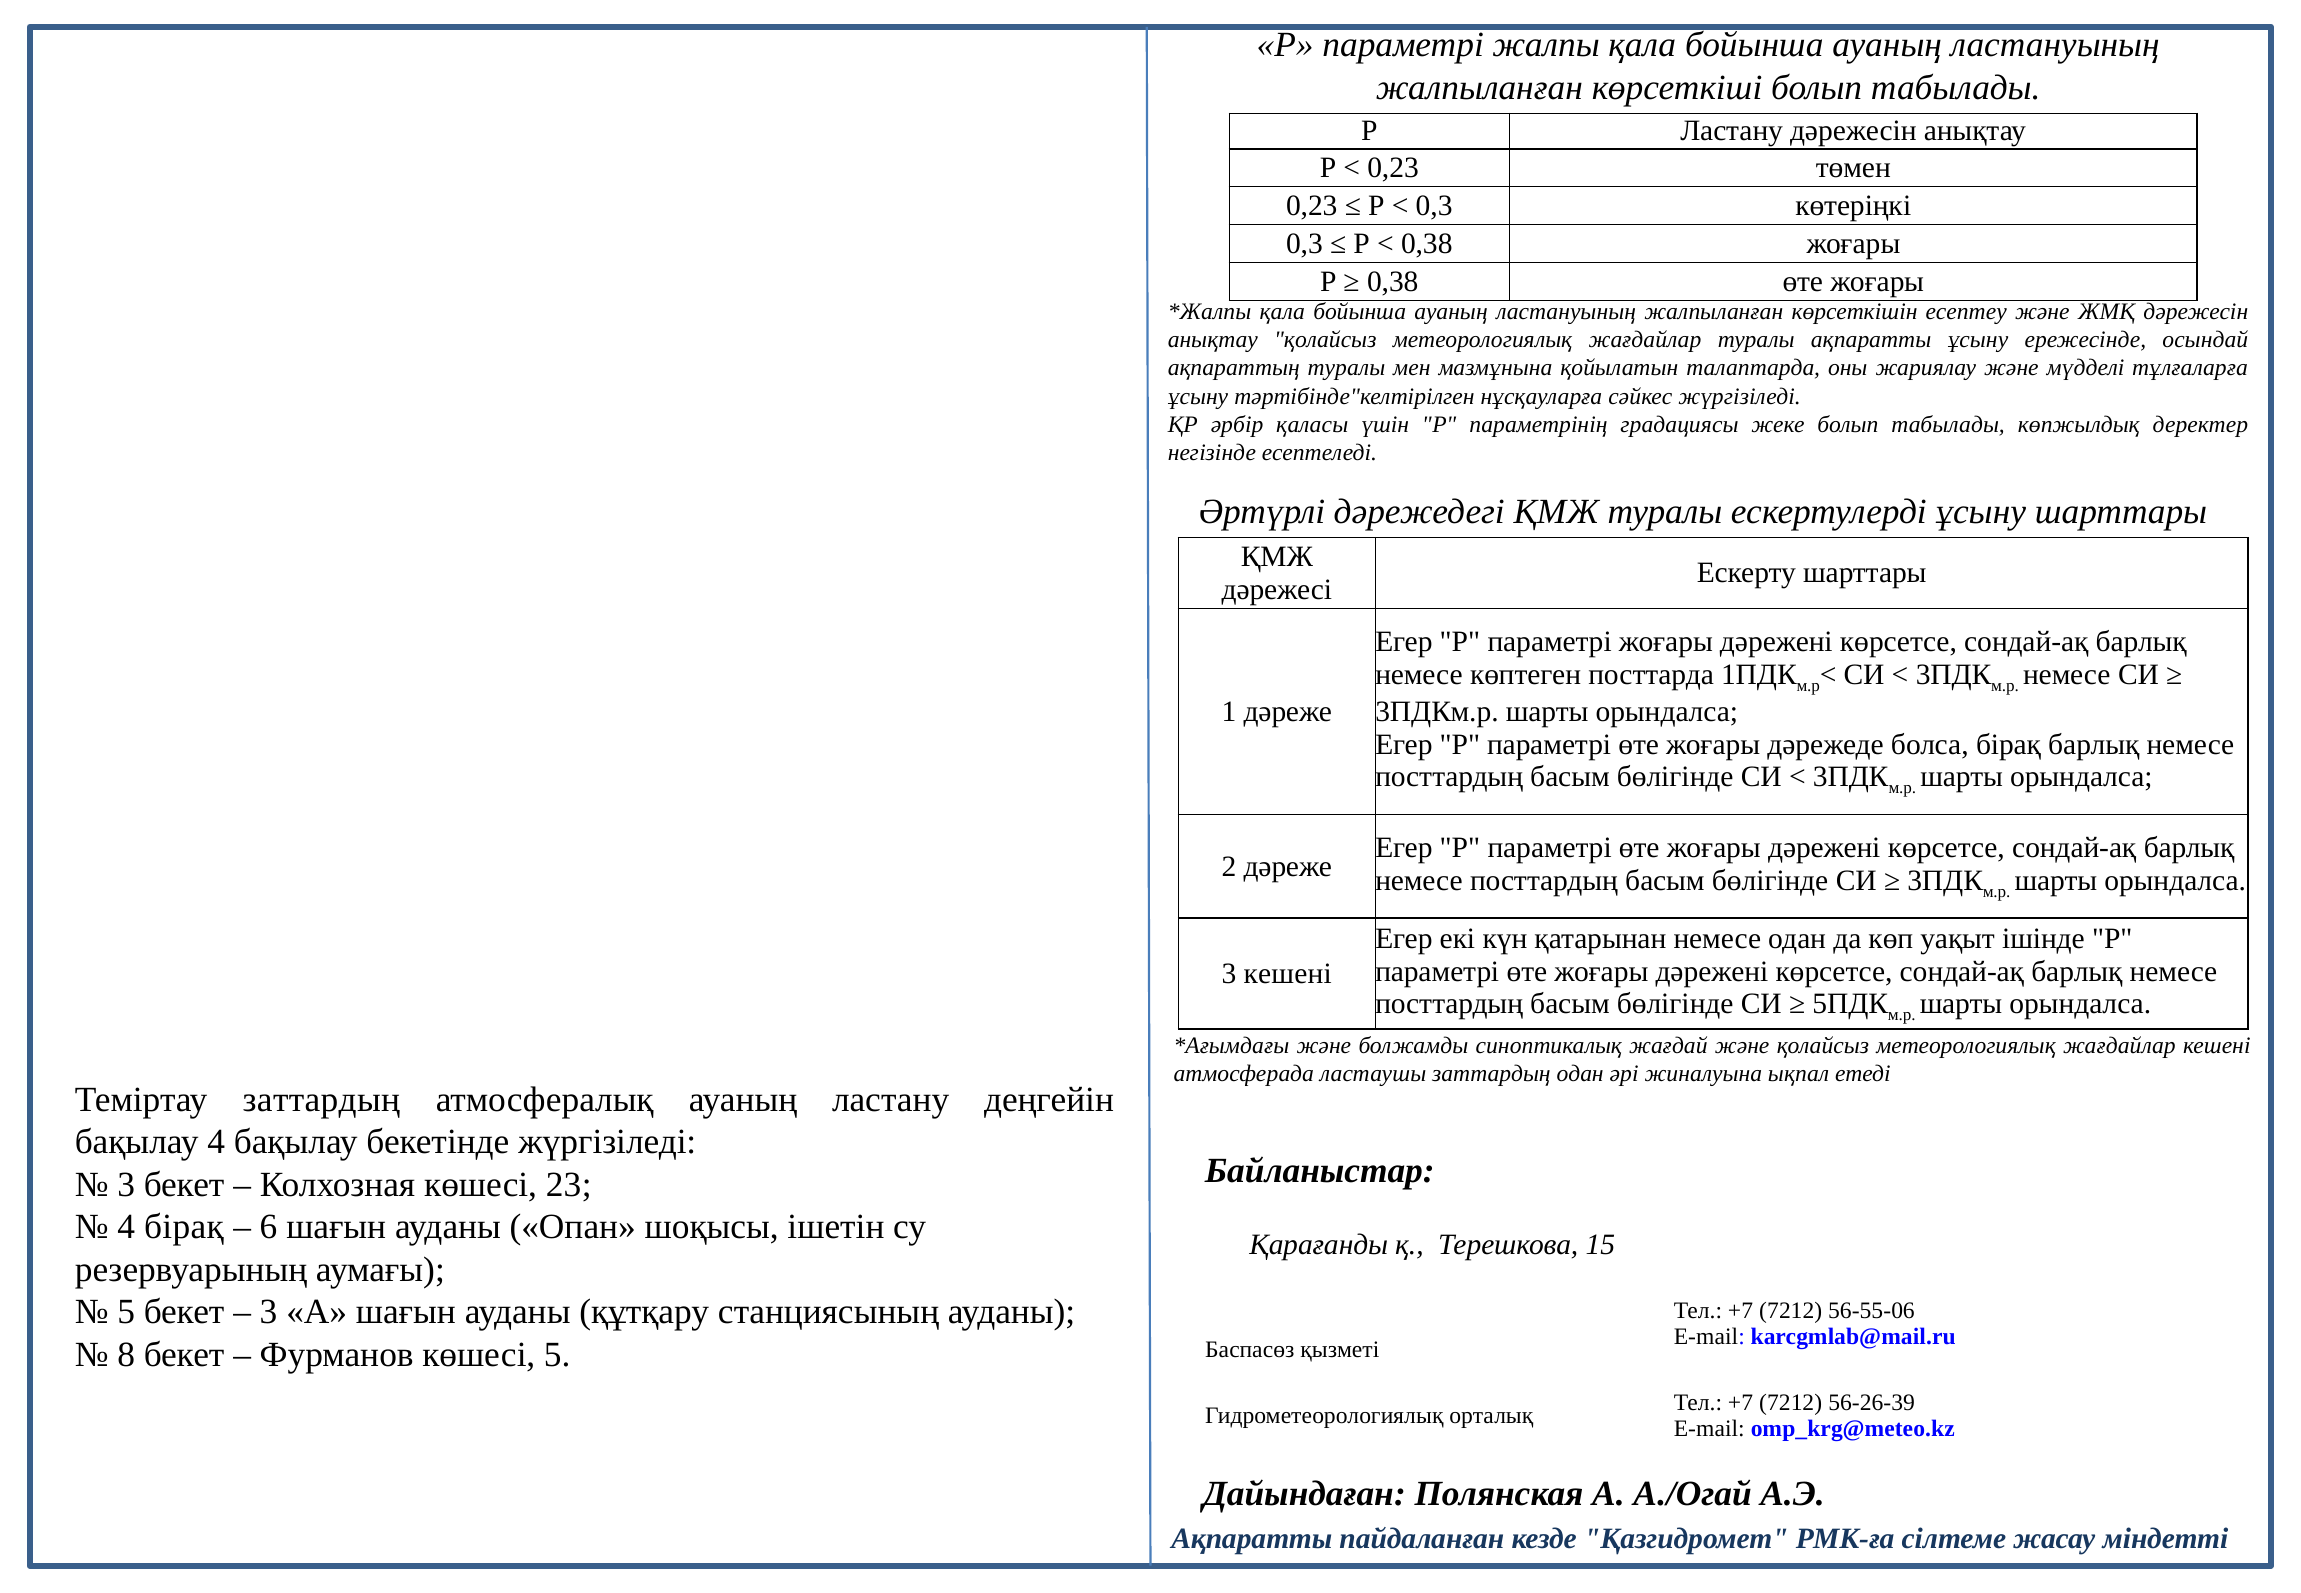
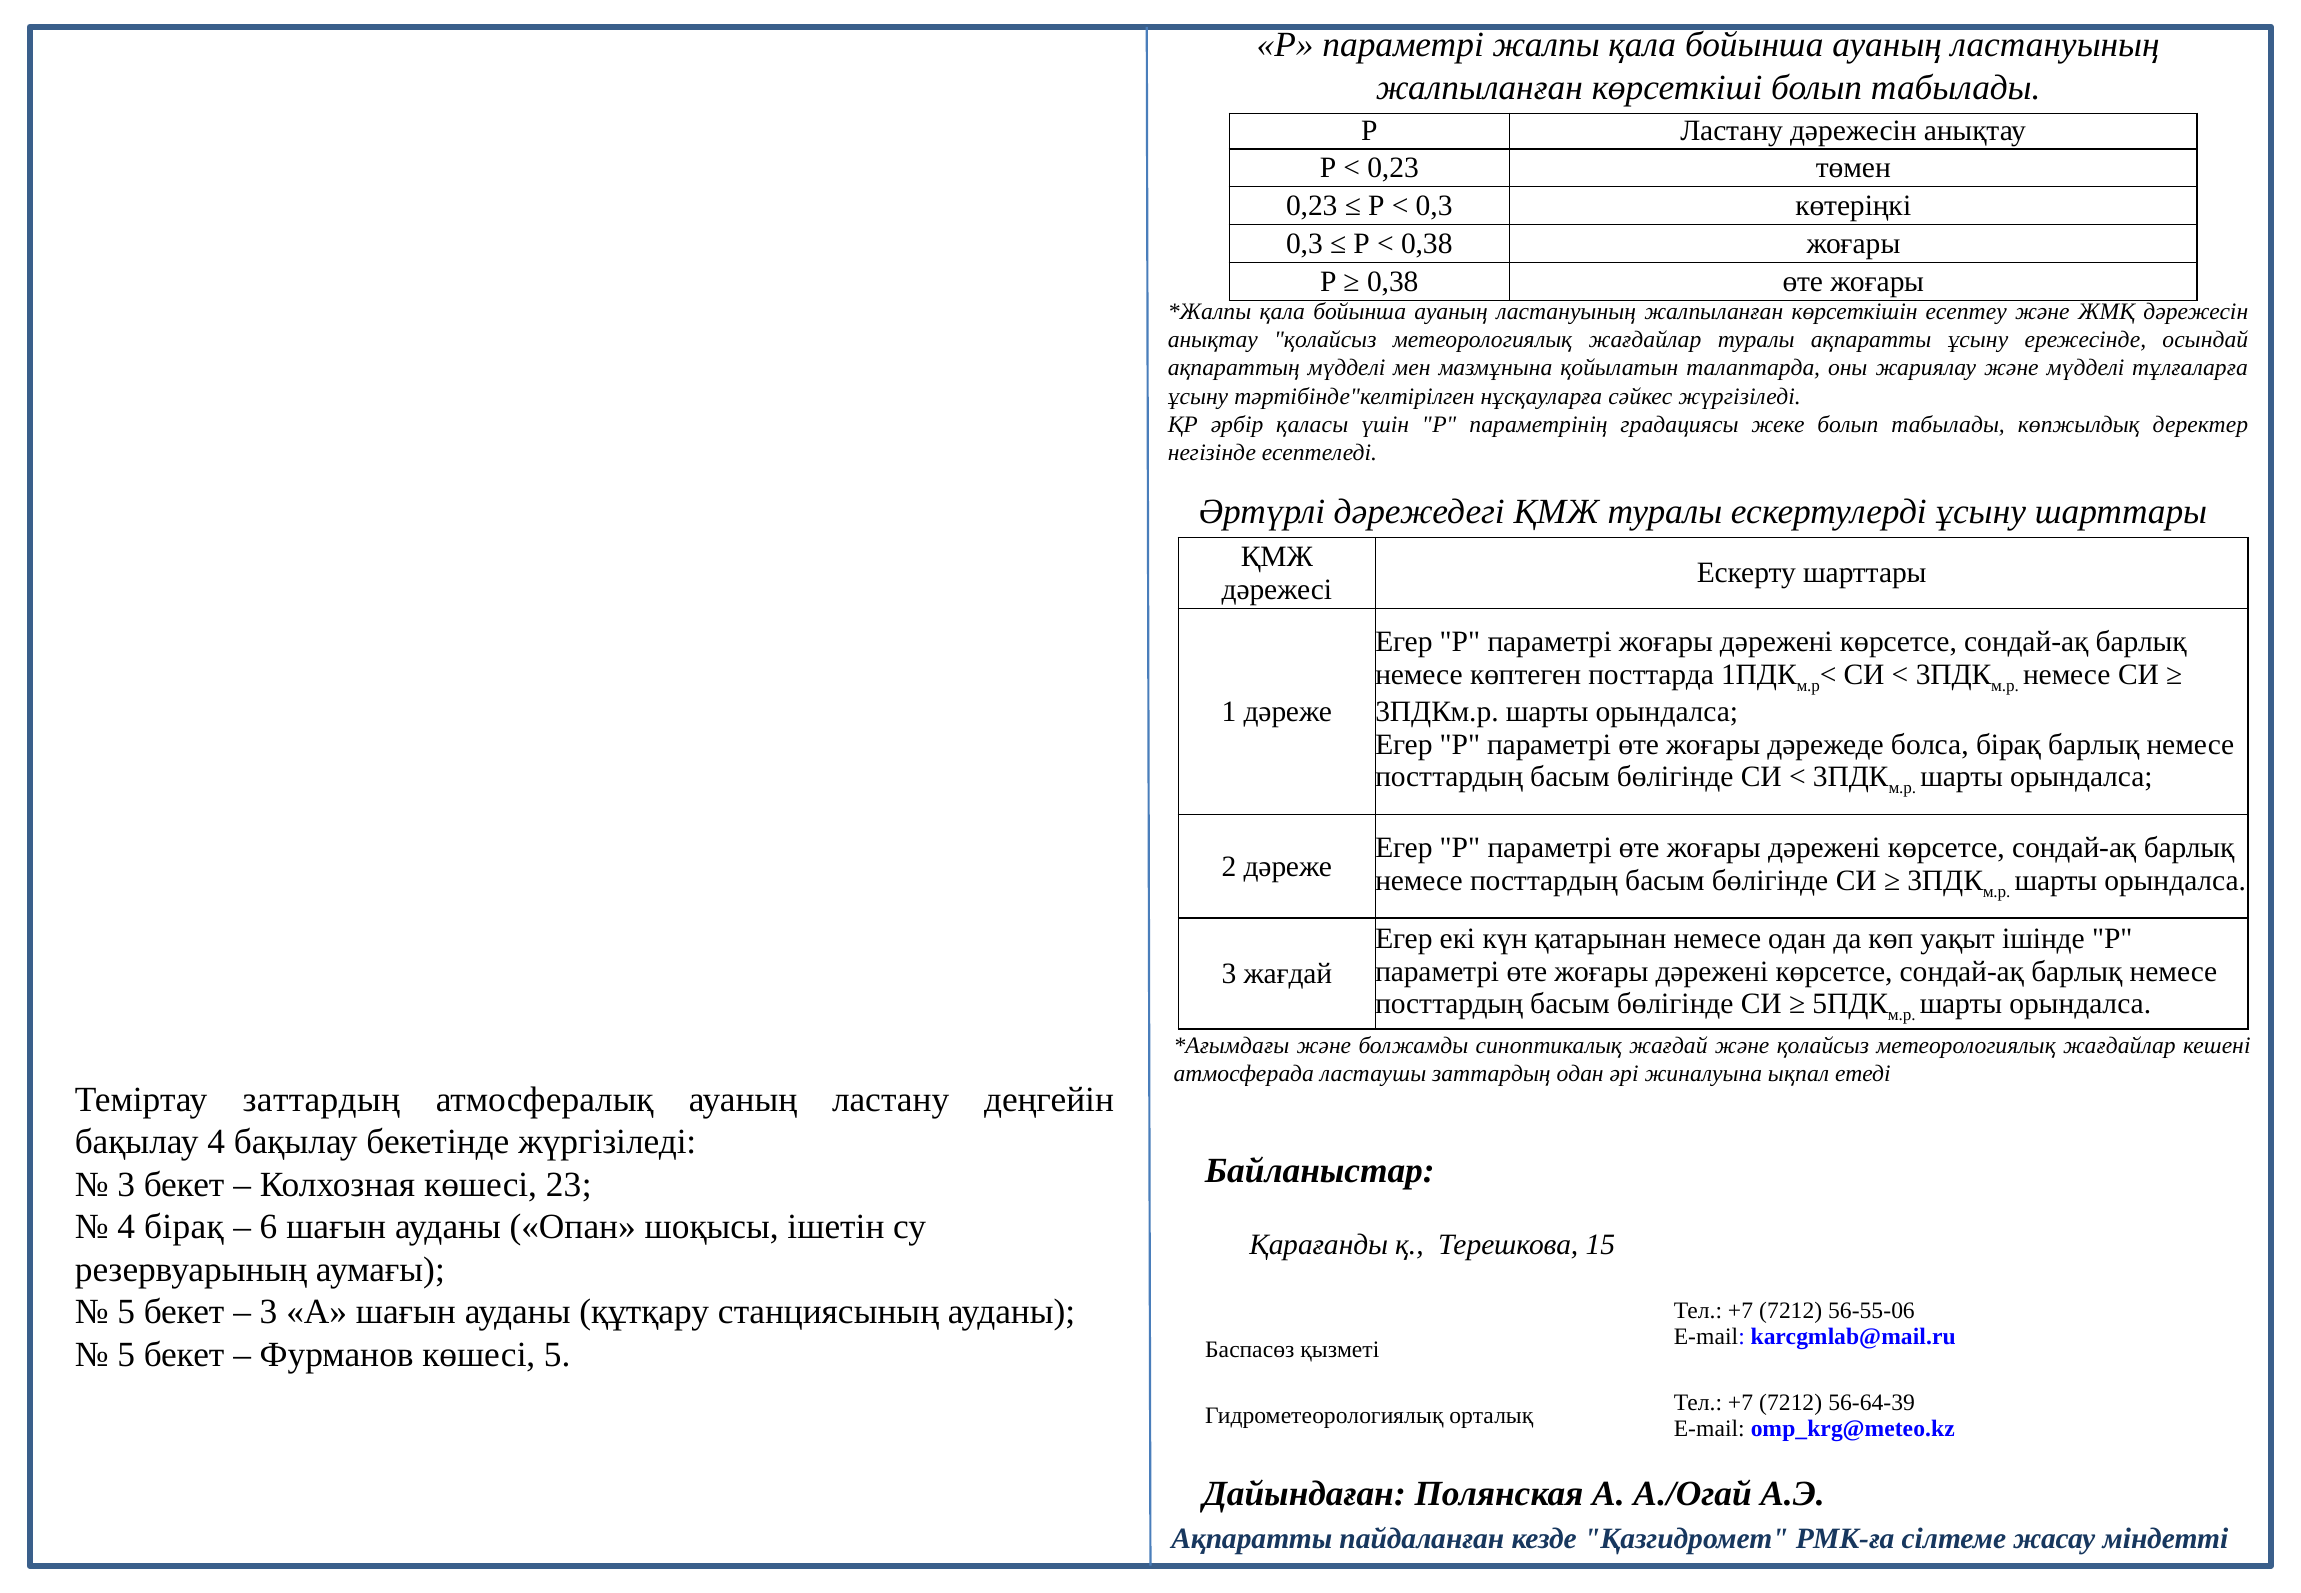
ақпараттың туралы: туралы -> мүдделі
3 кешені: кешені -> жағдай
8 at (126, 1355): 8 -> 5
56-26-39: 56-26-39 -> 56-64-39
